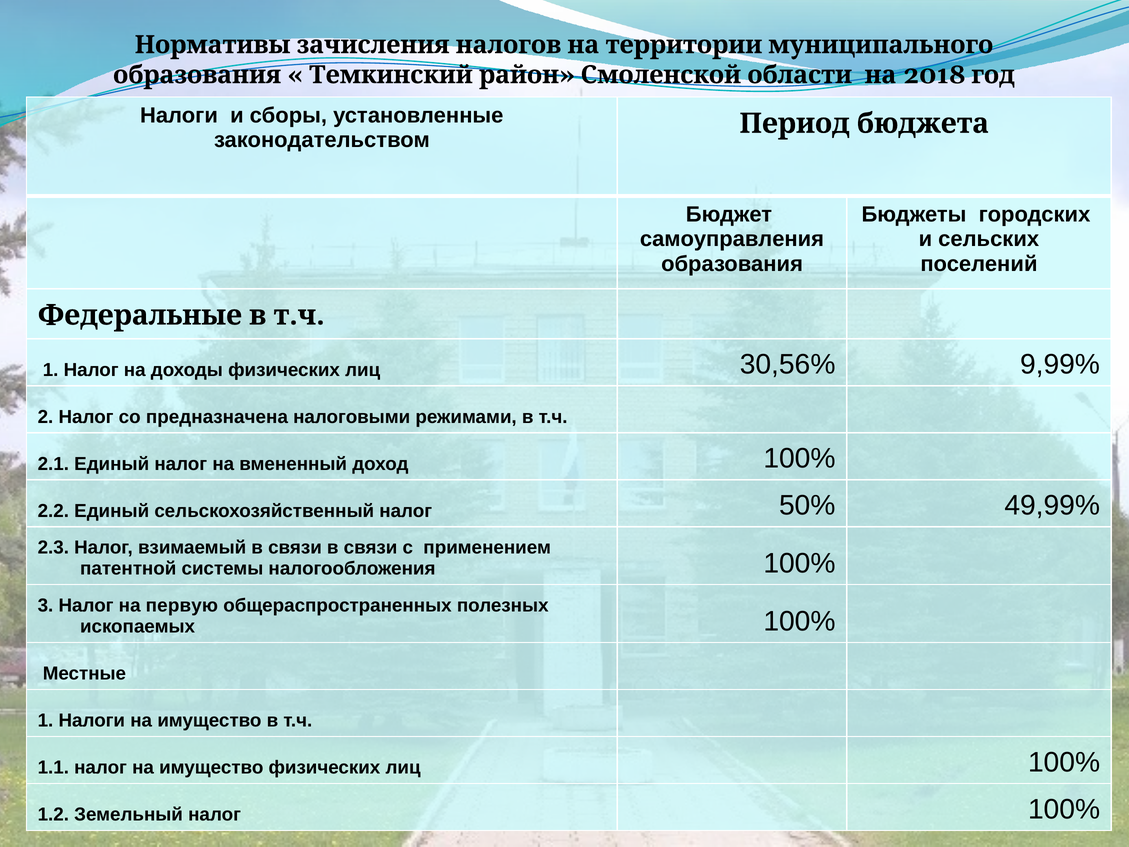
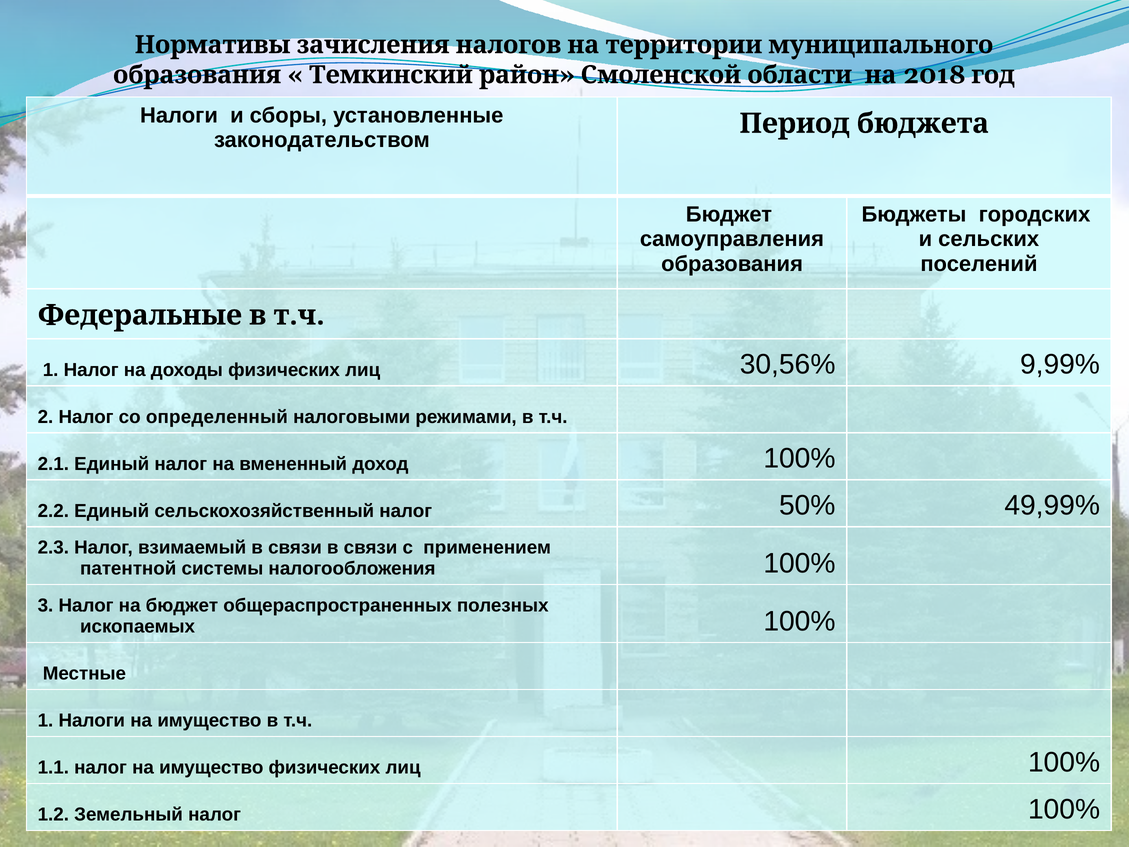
предназначена: предназначена -> определенный
на первую: первую -> бюджет
